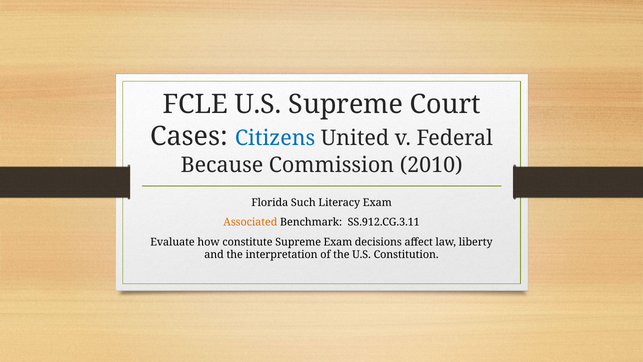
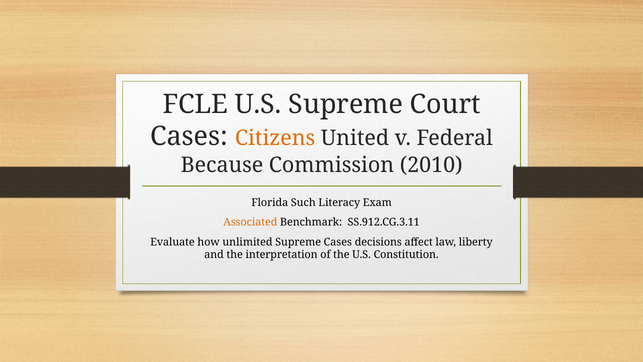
Citizens colour: blue -> orange
constitute: constitute -> unlimited
Supreme Exam: Exam -> Cases
